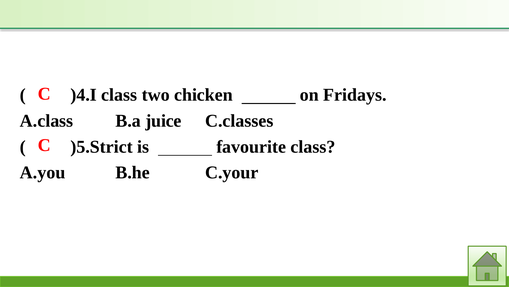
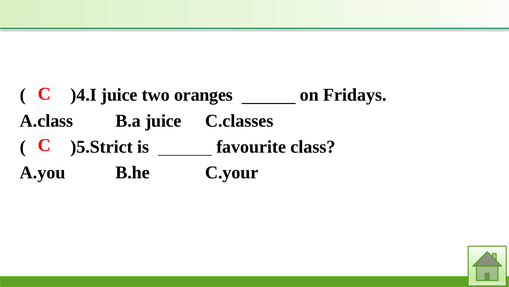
)4.I class: class -> juice
chicken: chicken -> oranges
